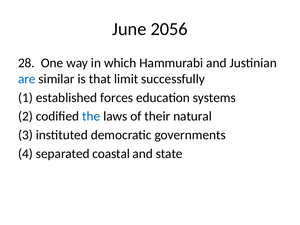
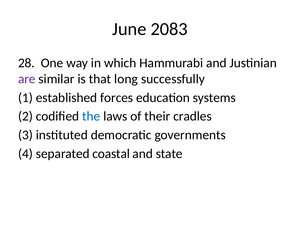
2056: 2056 -> 2083
are colour: blue -> purple
limit: limit -> long
natural: natural -> cradles
